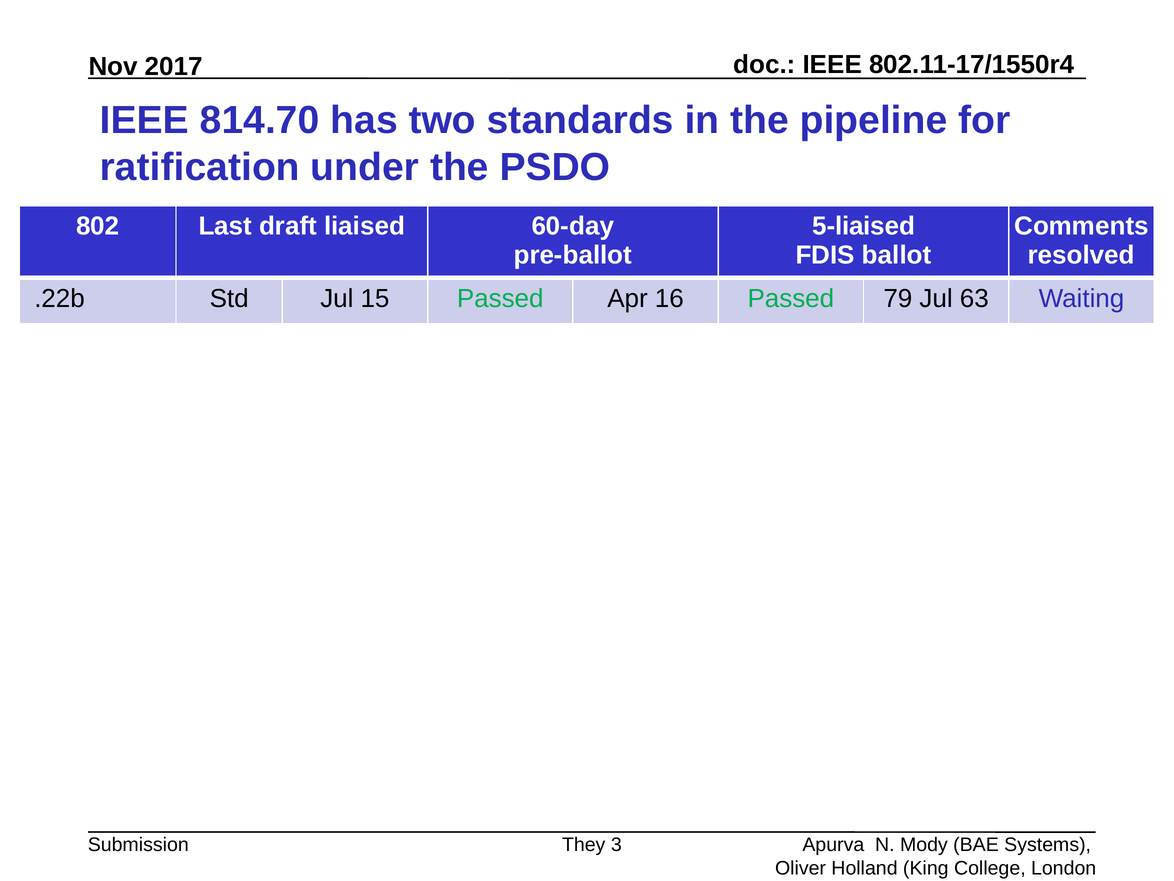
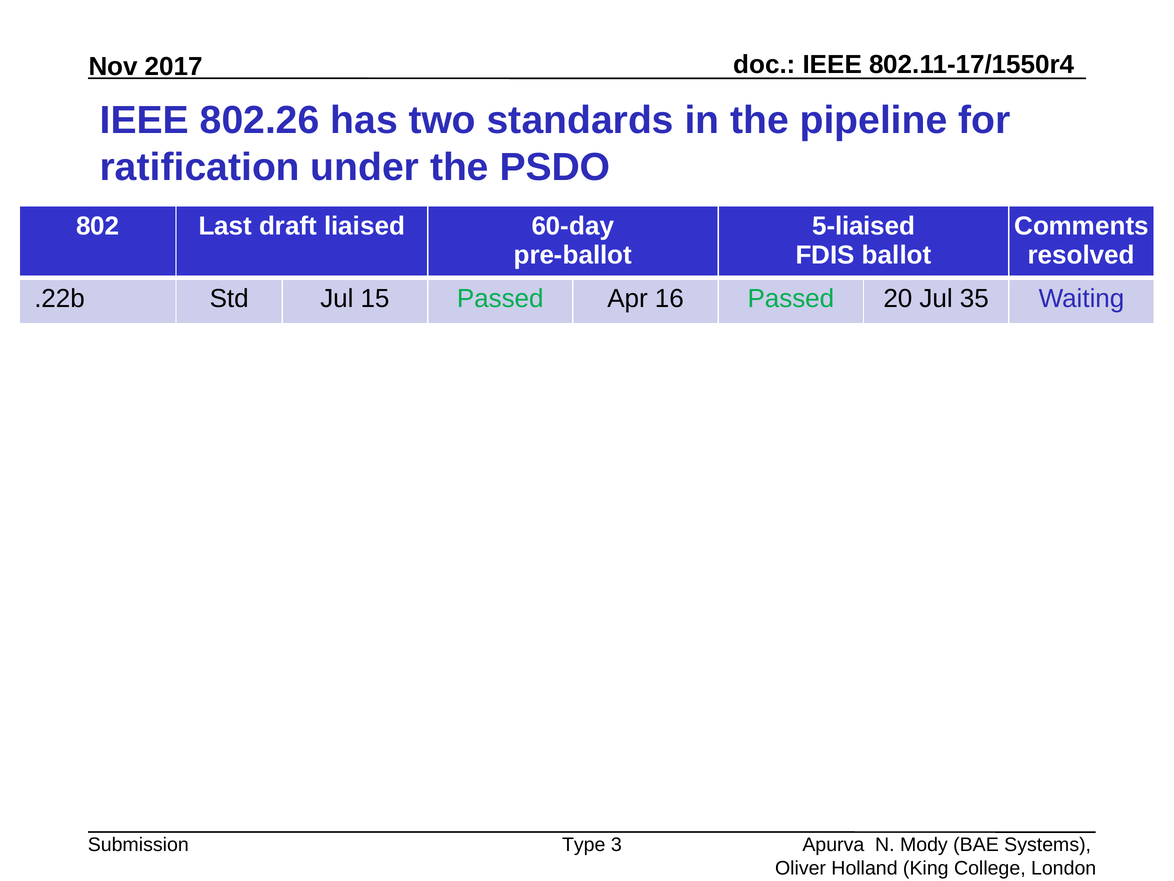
814.70: 814.70 -> 802.26
79: 79 -> 20
63: 63 -> 35
They: They -> Type
